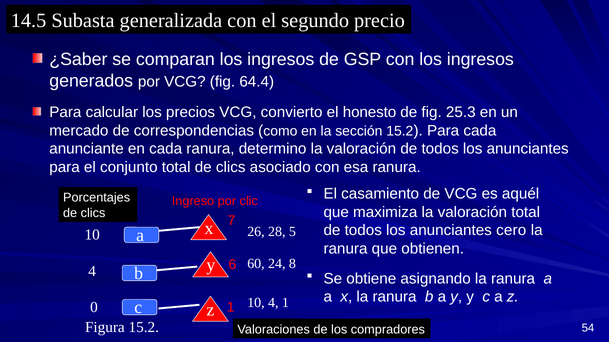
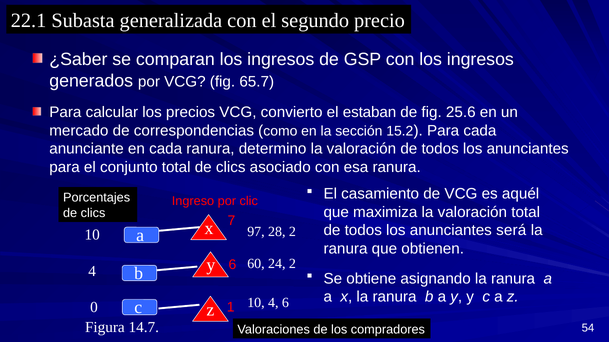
14.5: 14.5 -> 22.1
64.4: 64.4 -> 65.7
honesto: honesto -> estaban
25.3: 25.3 -> 25.6
cero: cero -> será
26: 26 -> 97
28 5: 5 -> 2
24 8: 8 -> 2
4 1: 1 -> 6
Figura 15.2: 15.2 -> 14.7
